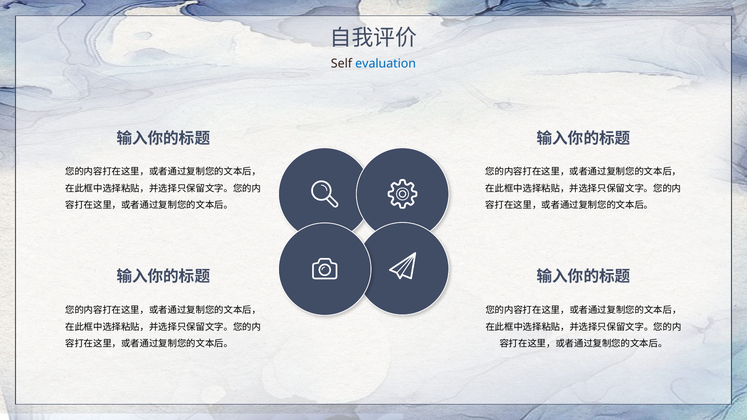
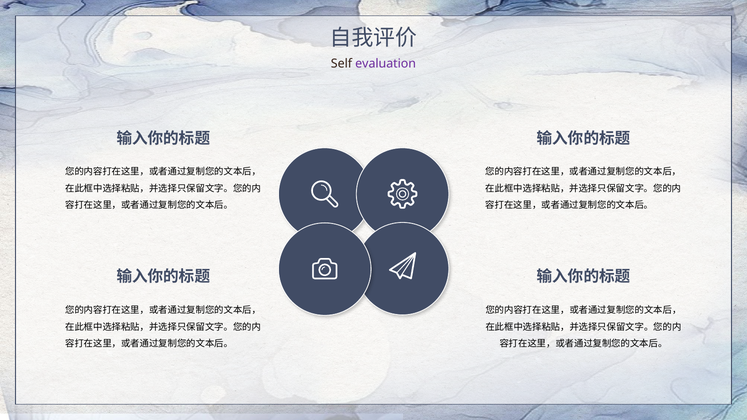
evaluation colour: blue -> purple
